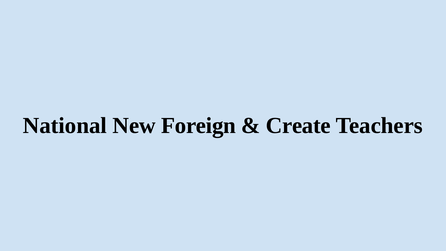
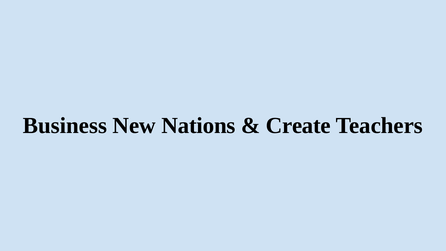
National: National -> Business
Foreign: Foreign -> Nations
